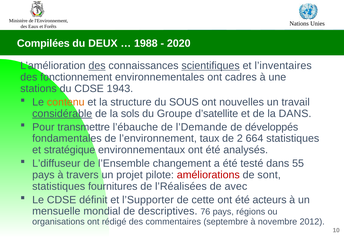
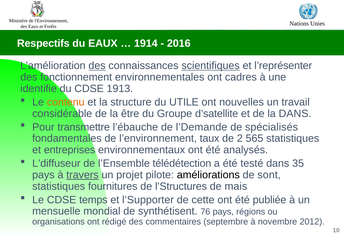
Compilées: Compilées -> Respectifs
du DEUX: DEUX -> EAUX
1988: 1988 -> 1914
2020: 2020 -> 2016
l’inventaires: l’inventaires -> l’représenter
stations: stations -> identifie
1943: 1943 -> 1913
SOUS: SOUS -> UTILE
considérable underline: present -> none
sols: sols -> être
développés: développés -> spécialisés
664: 664 -> 565
stratégique: stratégique -> entreprises
changement: changement -> télédétection
55: 55 -> 35
travers underline: none -> present
améliorations colour: red -> black
l’Réalisées: l’Réalisées -> l’Structures
avec: avec -> mais
définit: définit -> temps
acteurs: acteurs -> publiée
descriptives: descriptives -> synthétisent
